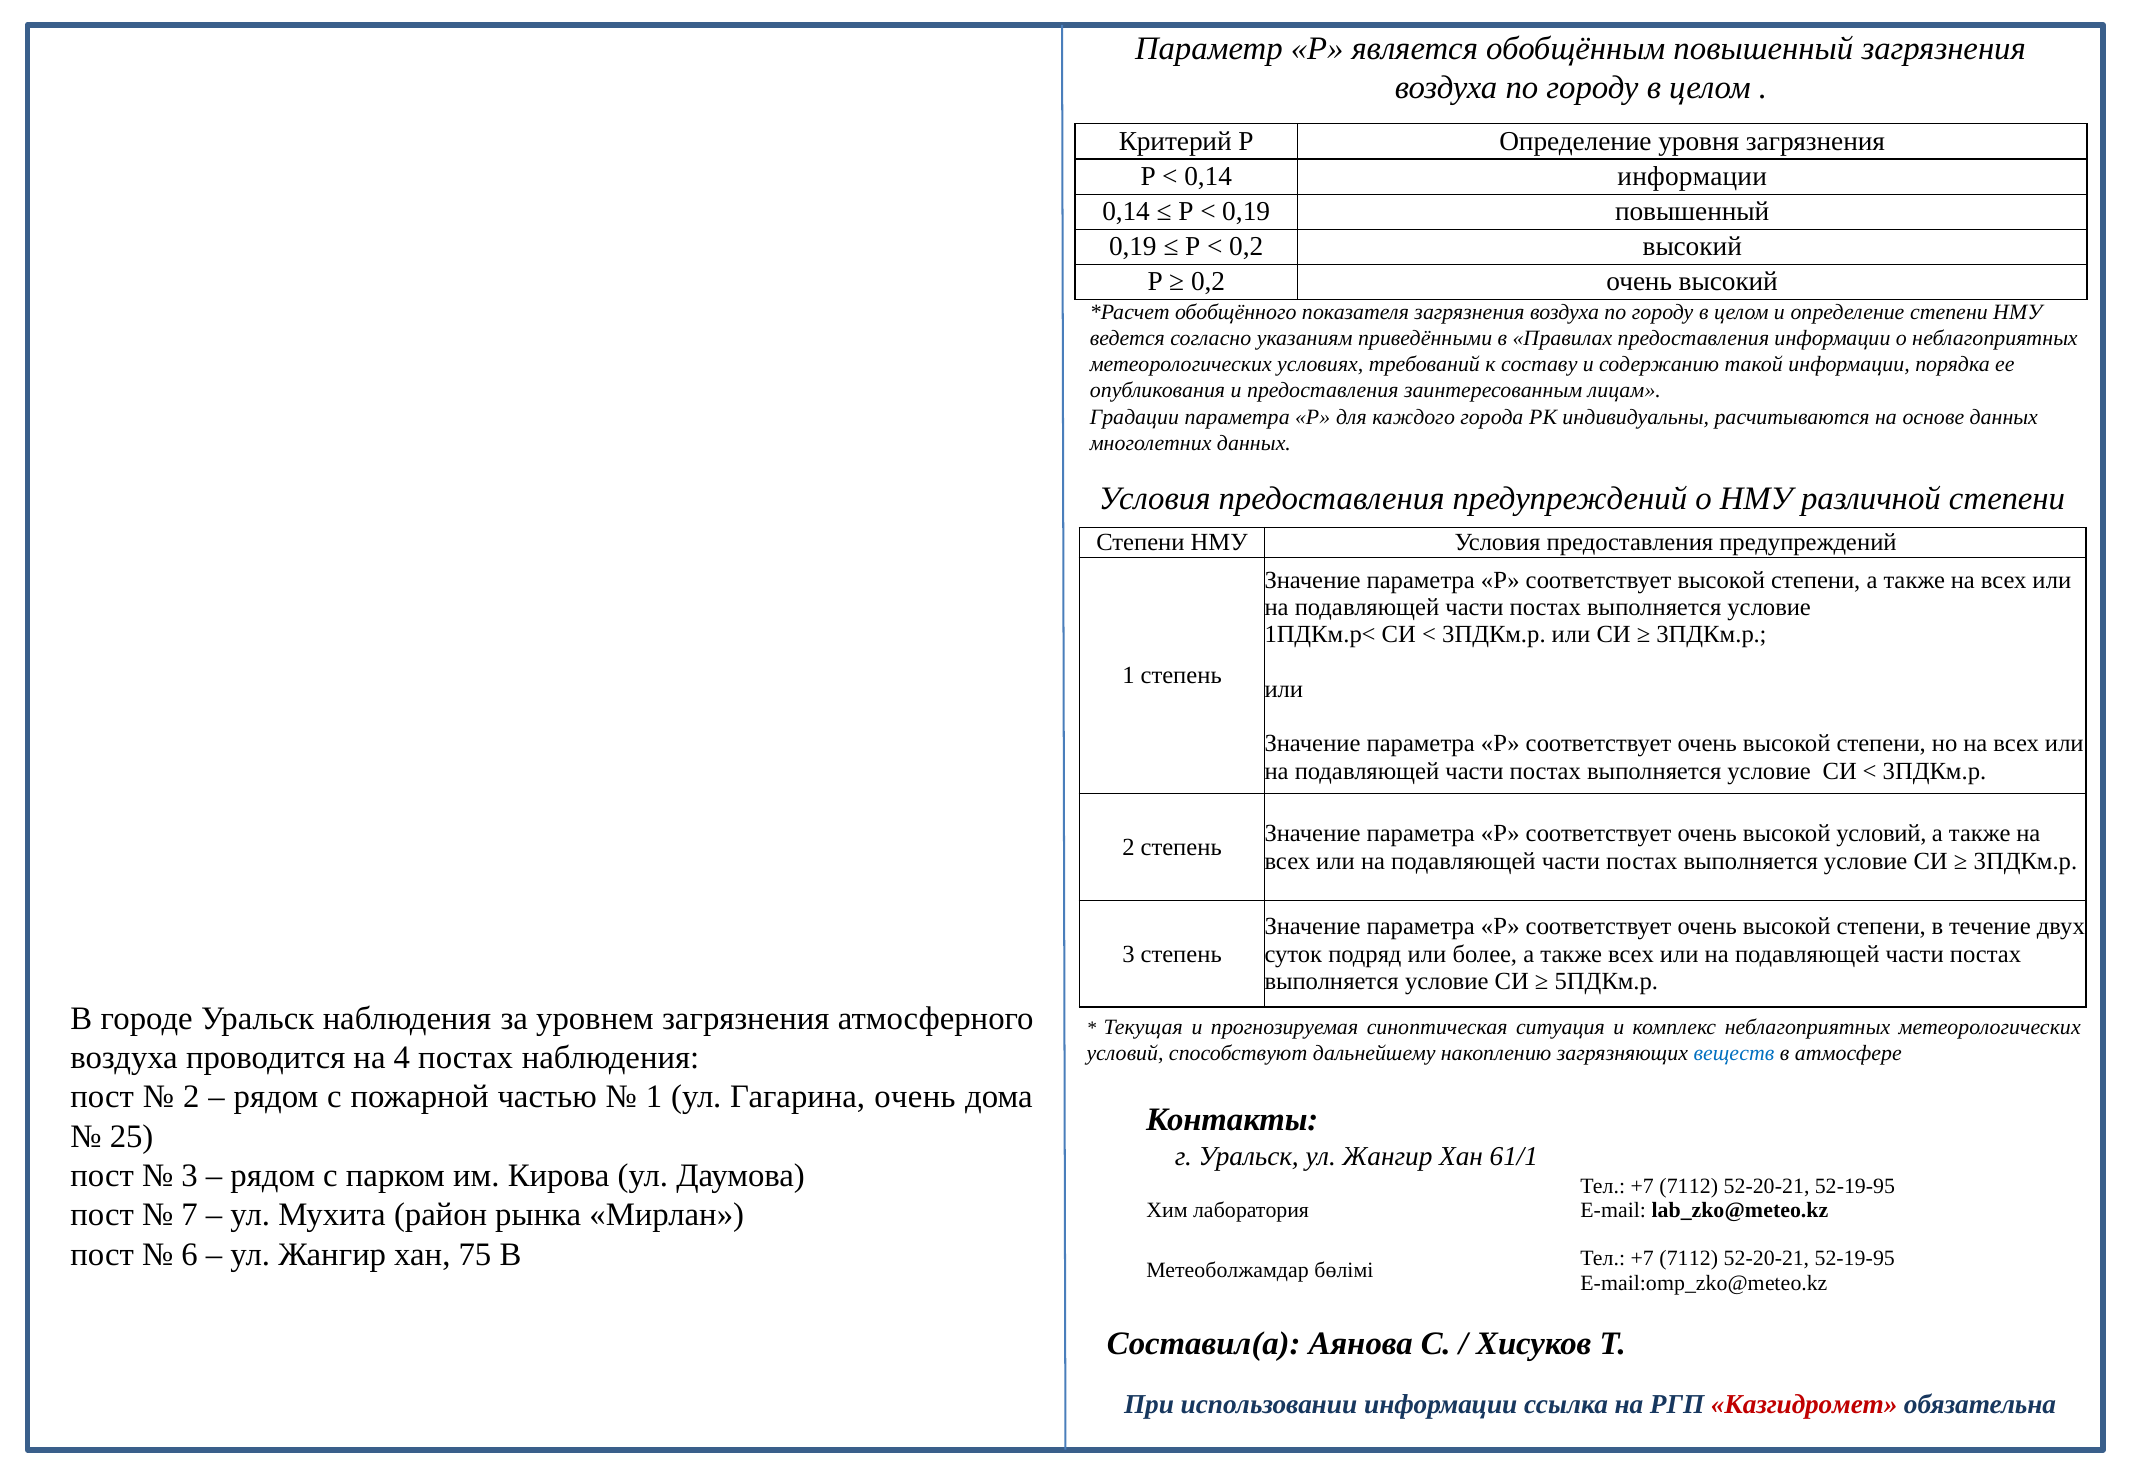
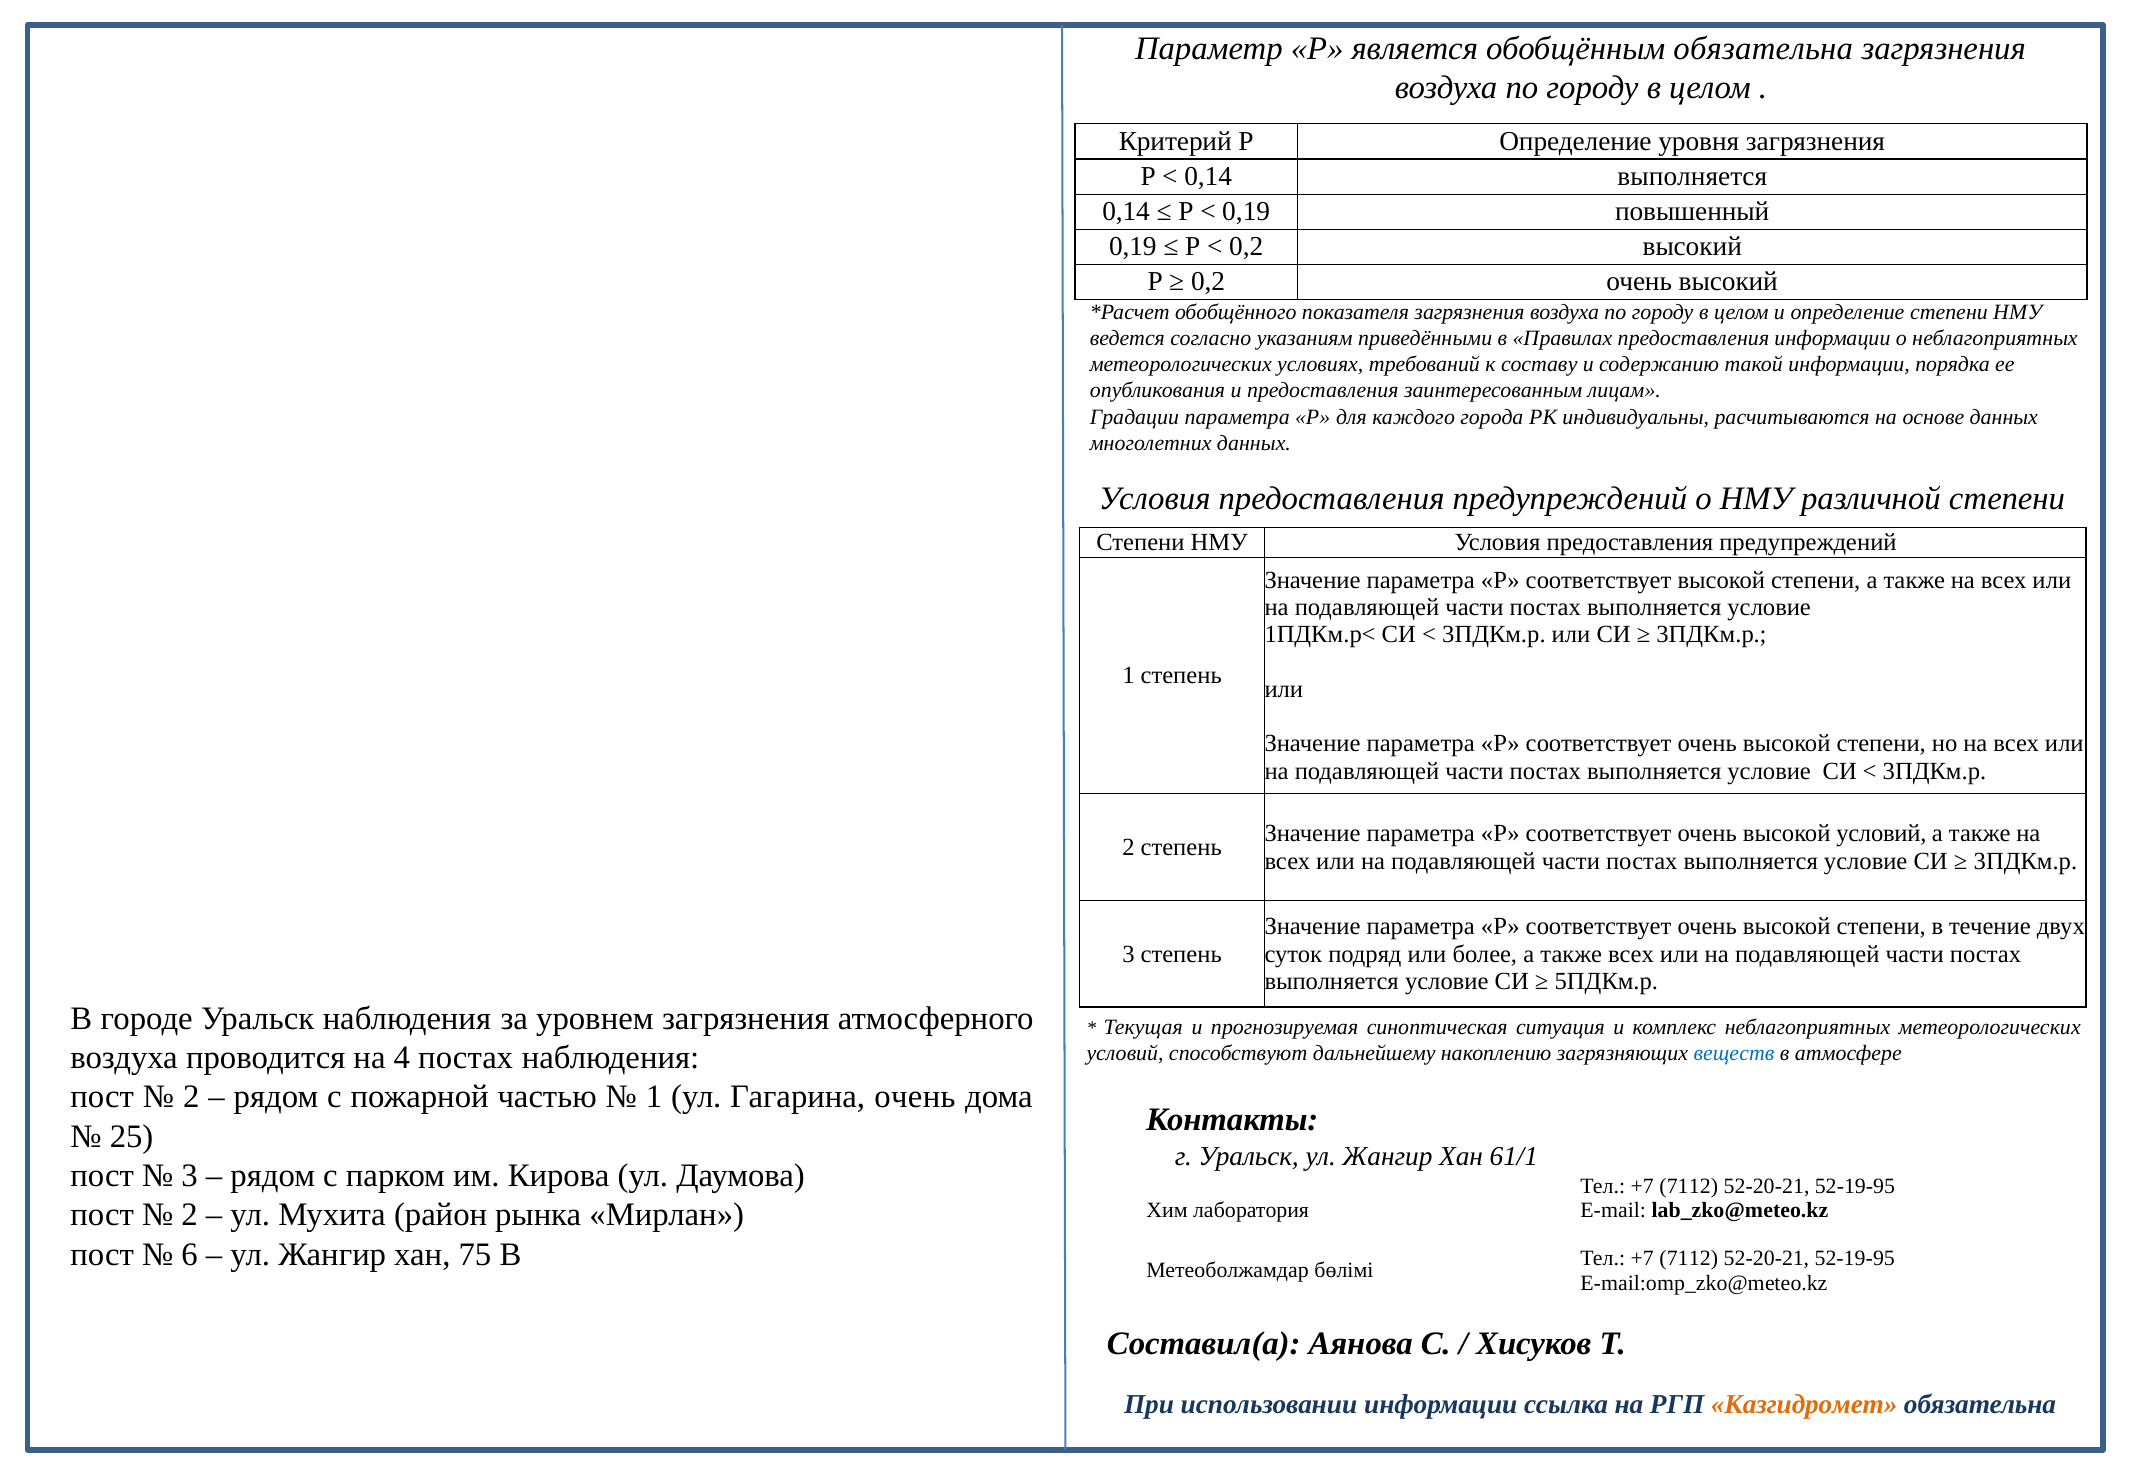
обобщённым повышенный: повышенный -> обязательна
0,14 информации: информации -> выполняется
7 at (190, 1215): 7 -> 2
Казгидромет colour: red -> orange
